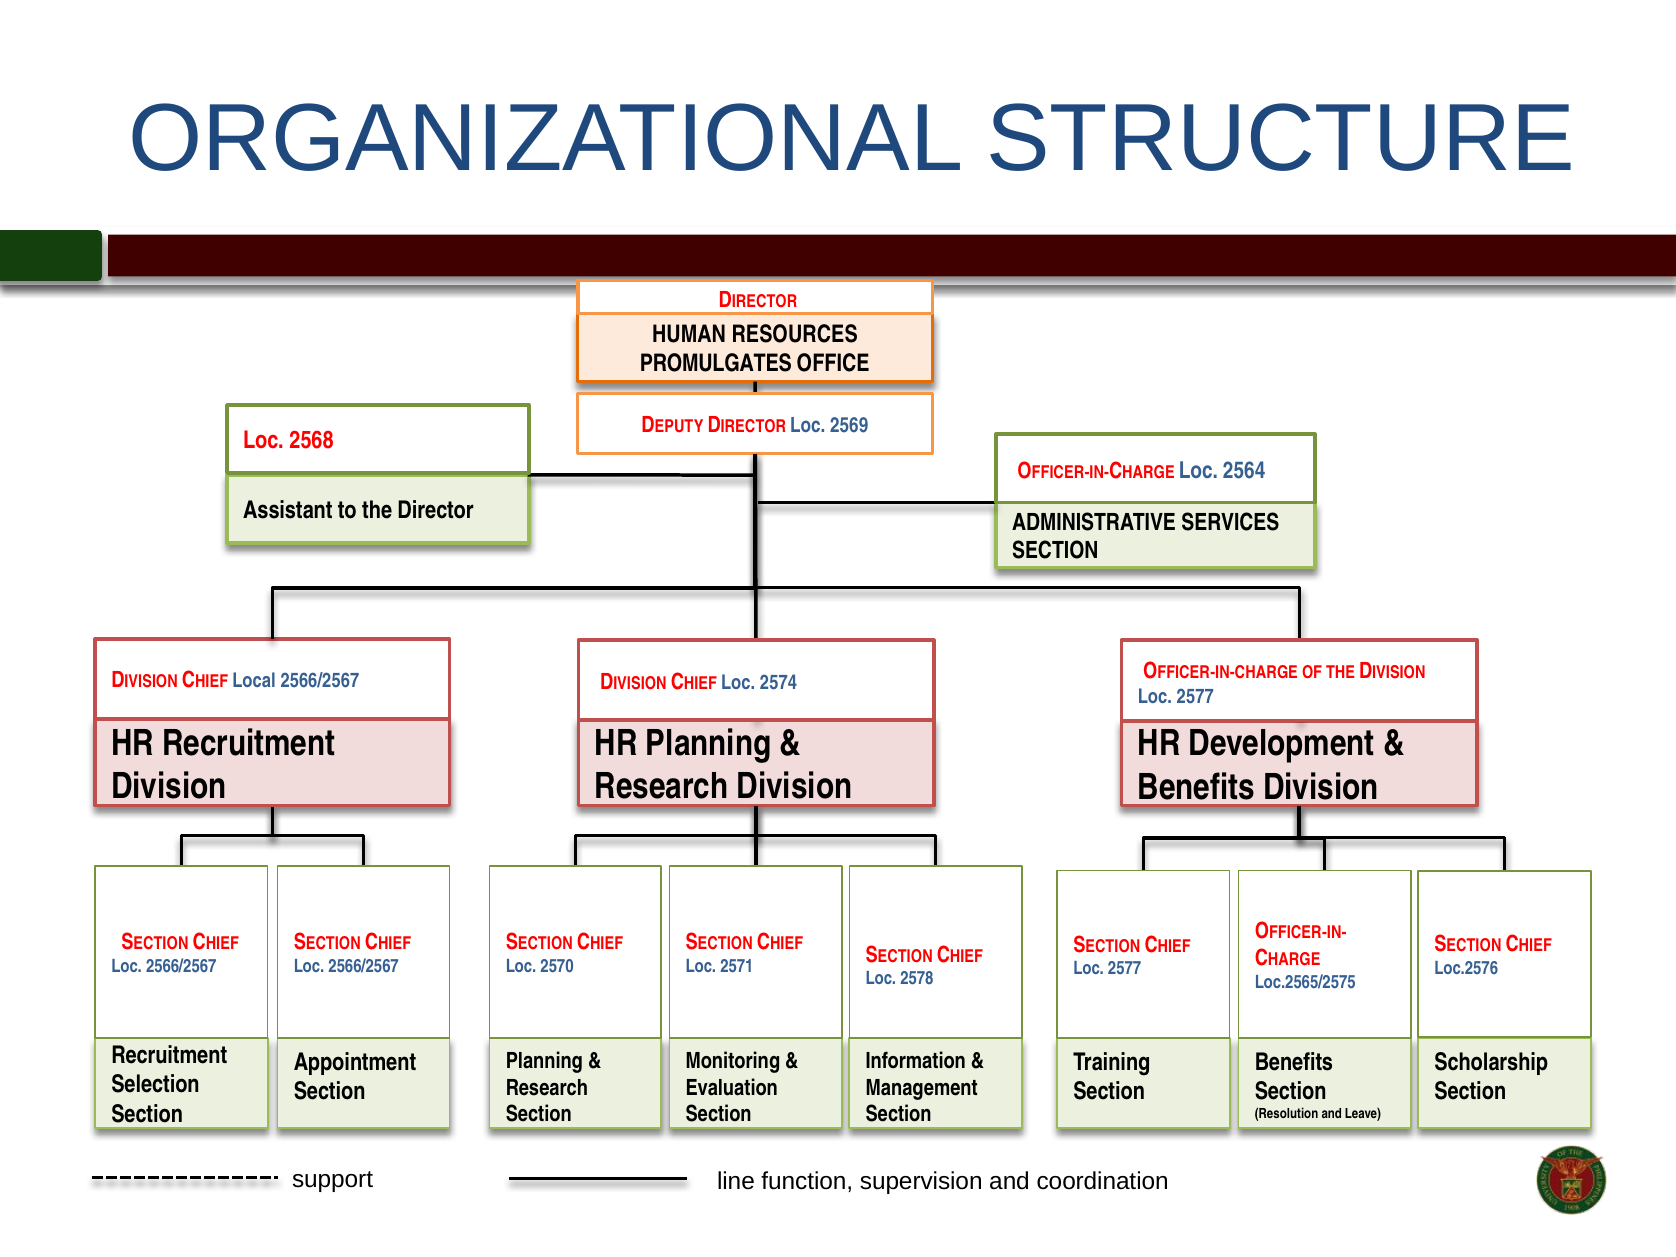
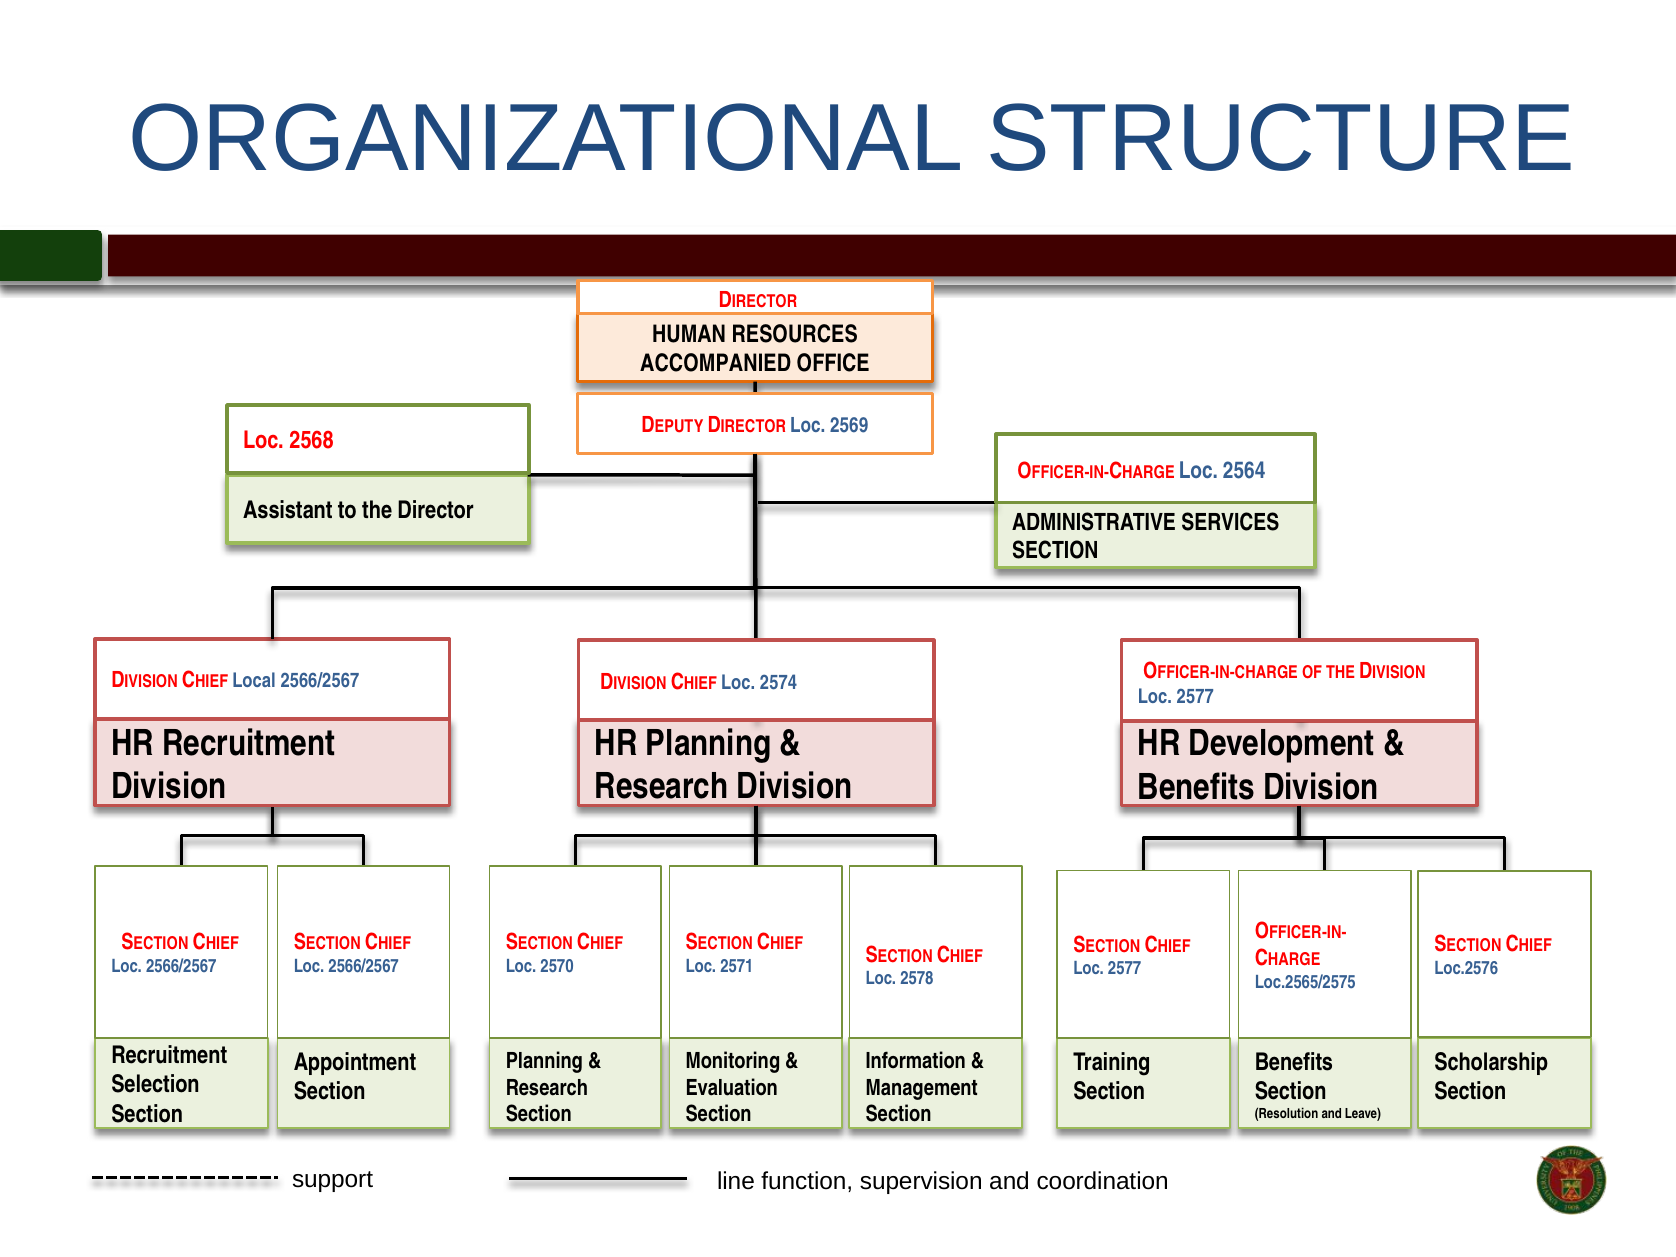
PROMULGATES: PROMULGATES -> ACCOMPANIED
